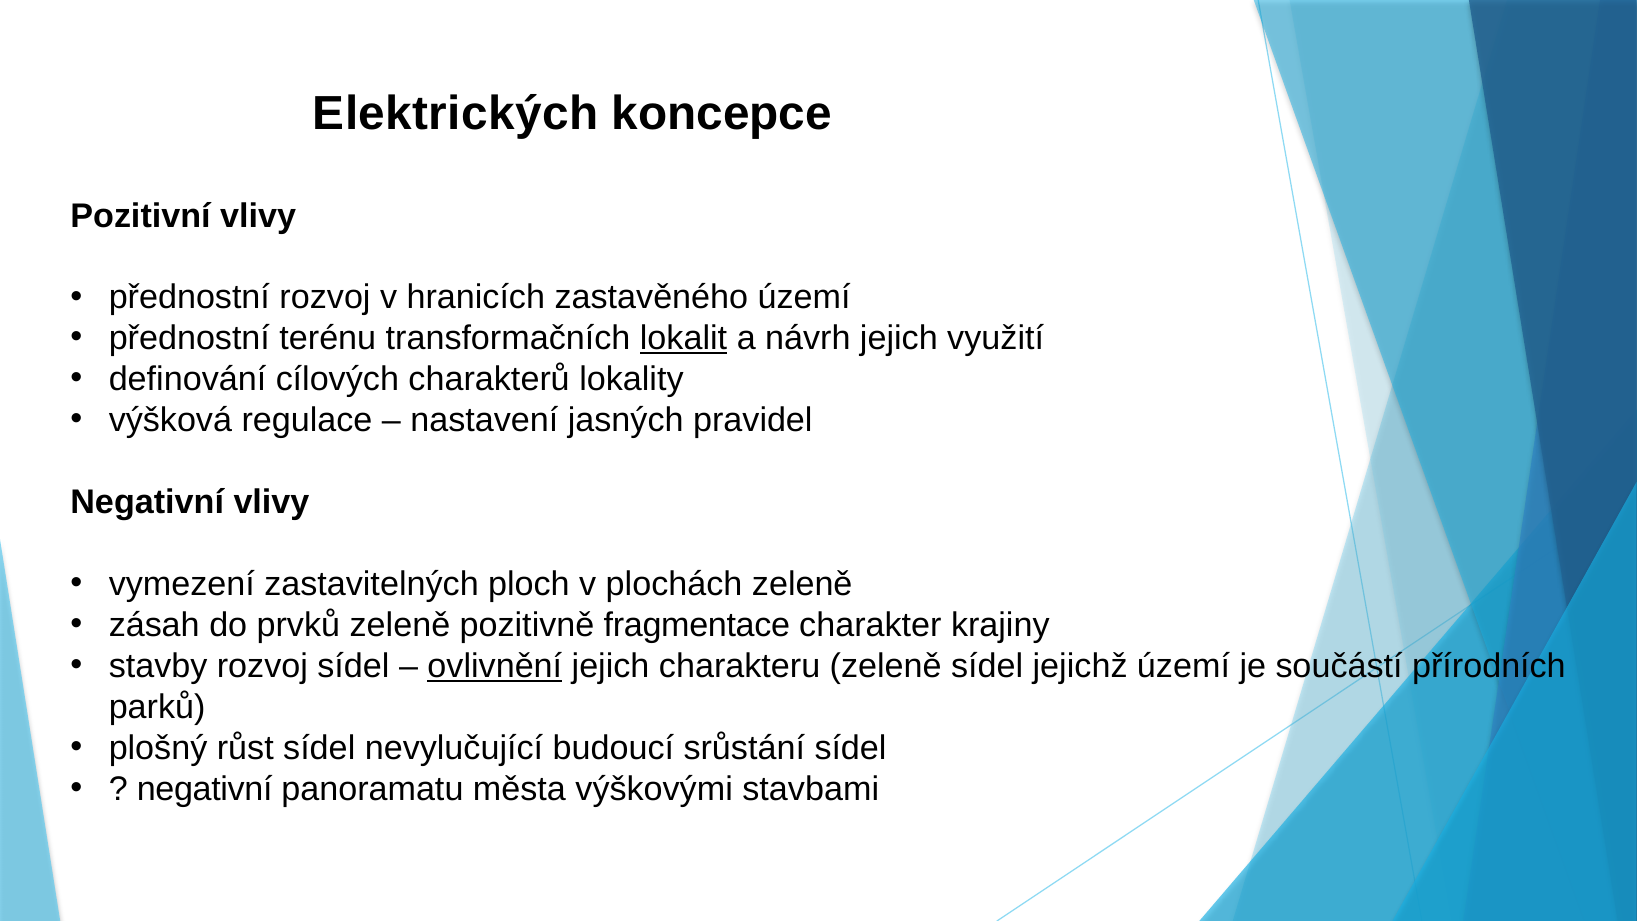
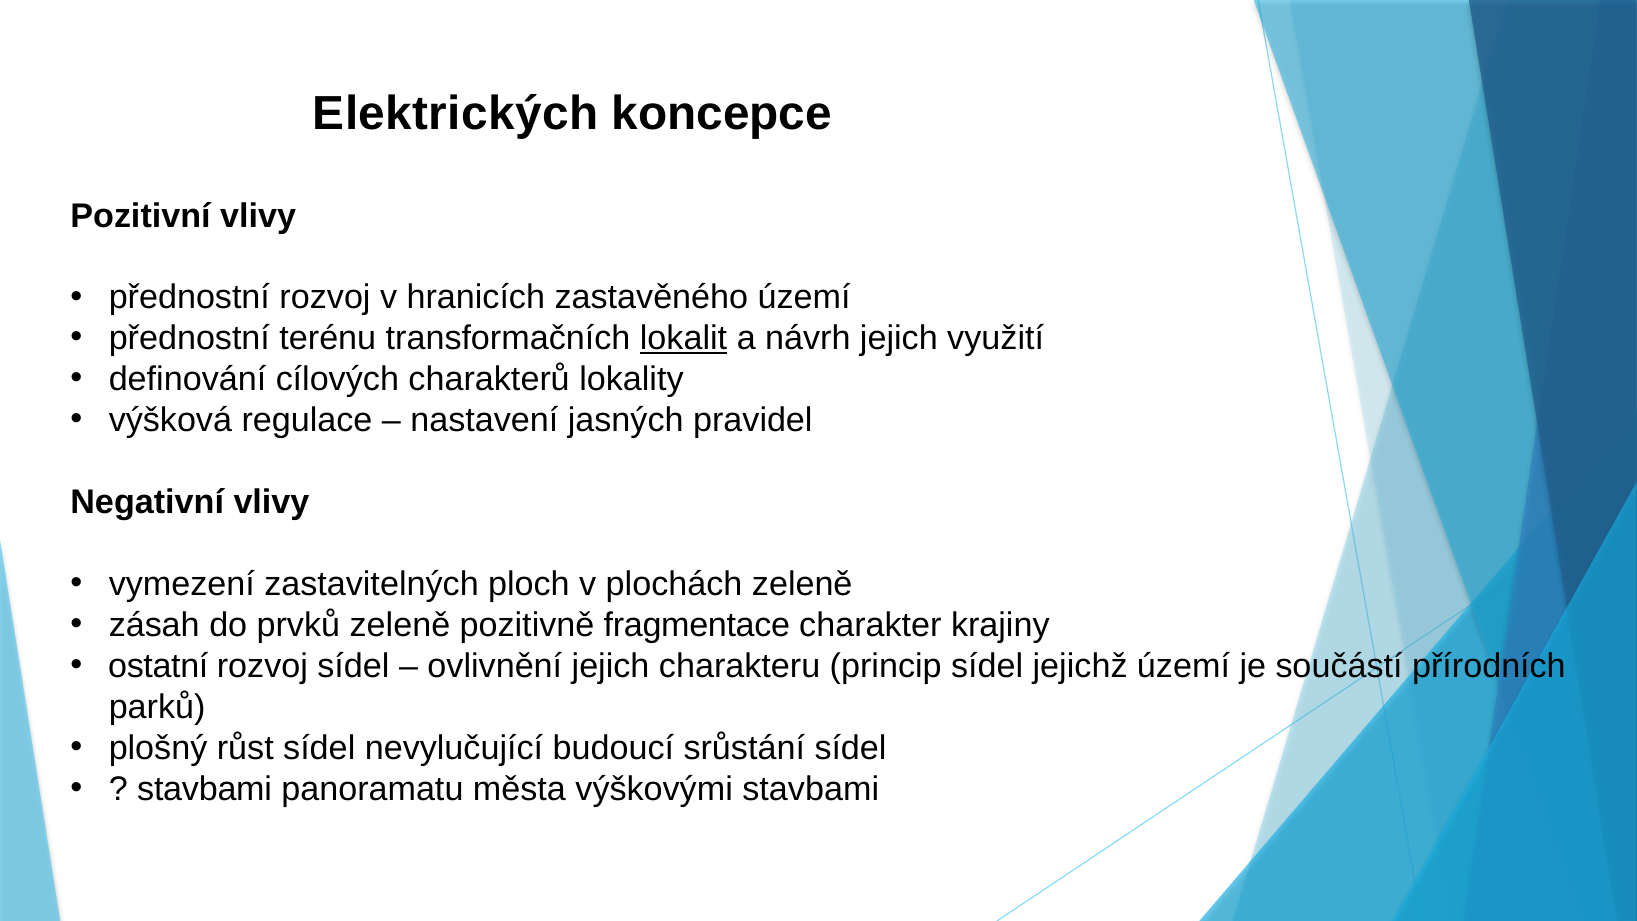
stavby: stavby -> ostatní
ovlivnění underline: present -> none
charakteru zeleně: zeleně -> princip
negativní at (205, 789): negativní -> stavbami
